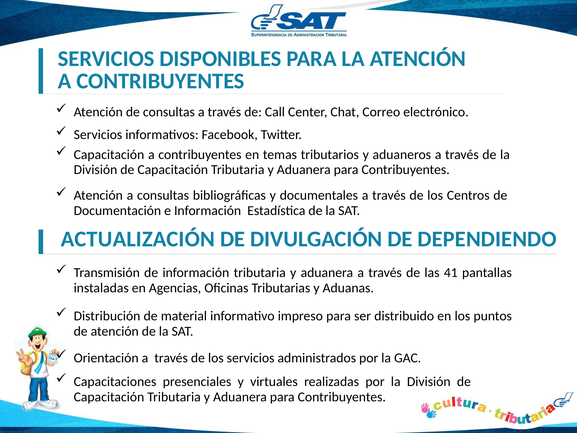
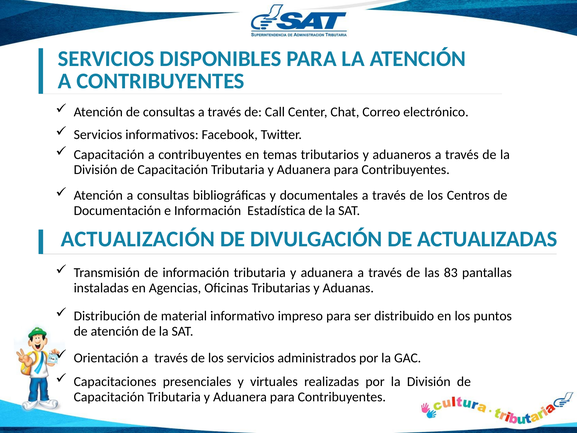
DEPENDIENDO: DEPENDIENDO -> ACTUALIZADAS
41: 41 -> 83
